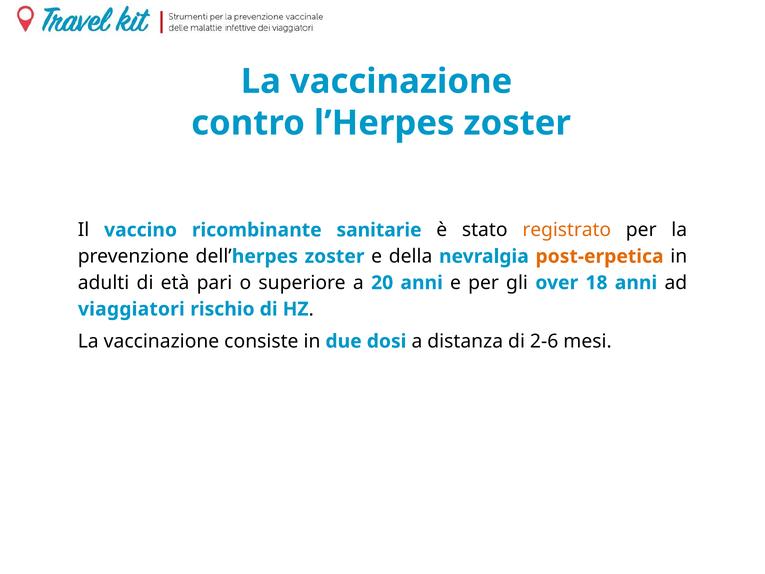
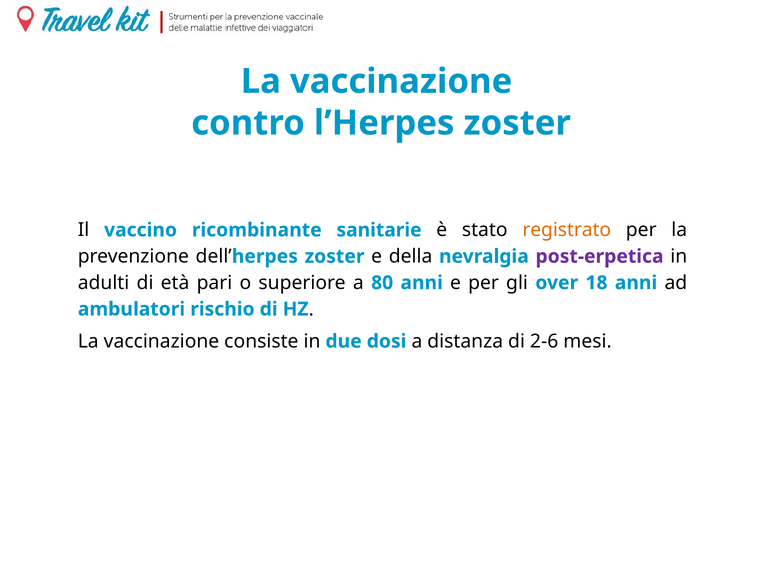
post-erpetica colour: orange -> purple
20: 20 -> 80
viaggiatori: viaggiatori -> ambulatori
